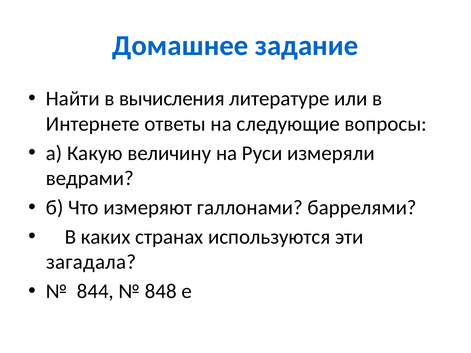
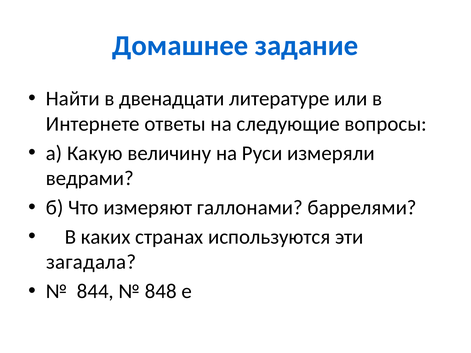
вычисления: вычисления -> двенадцати
